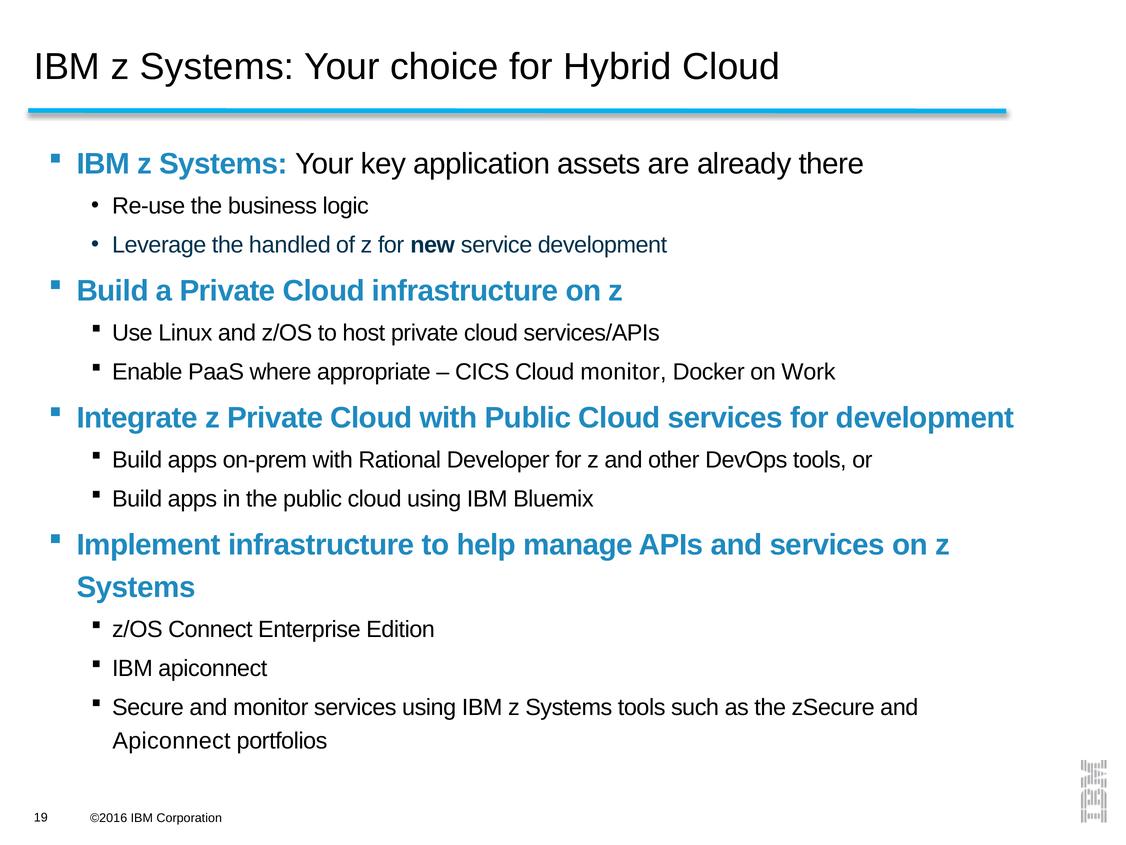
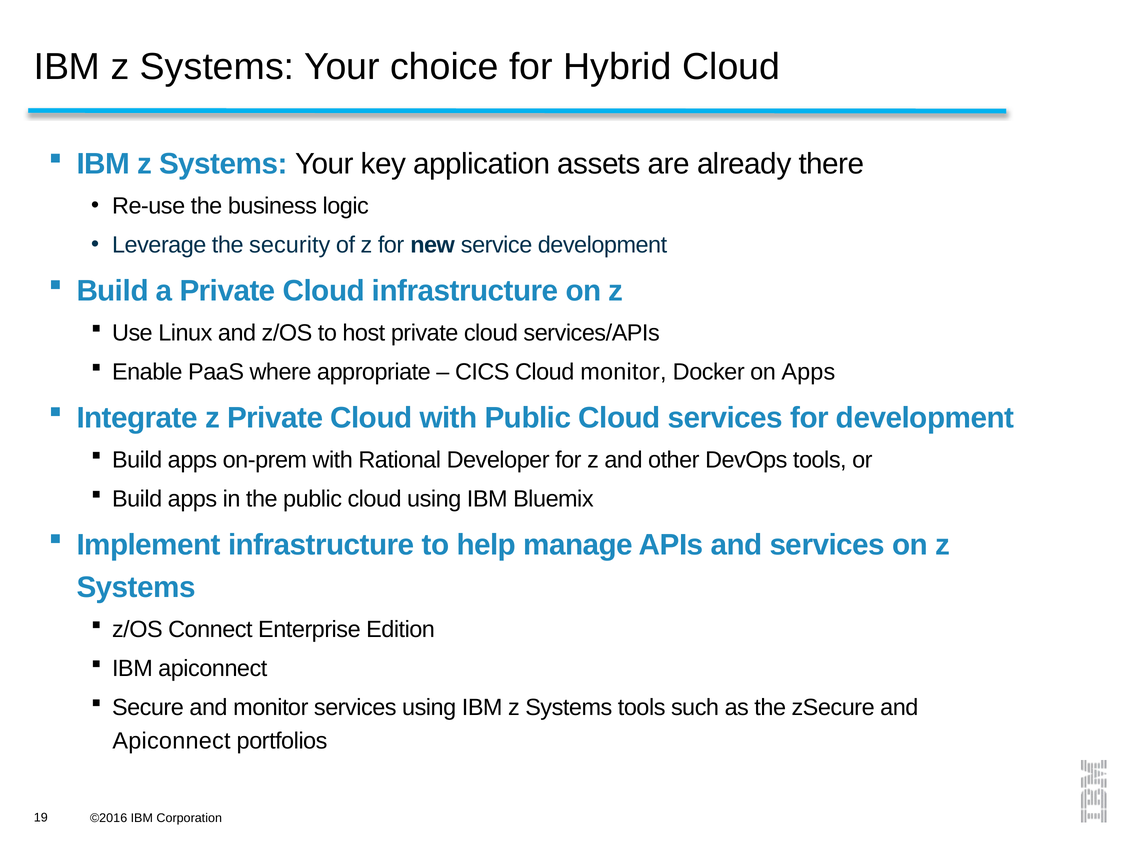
handled: handled -> security
on Work: Work -> Apps
